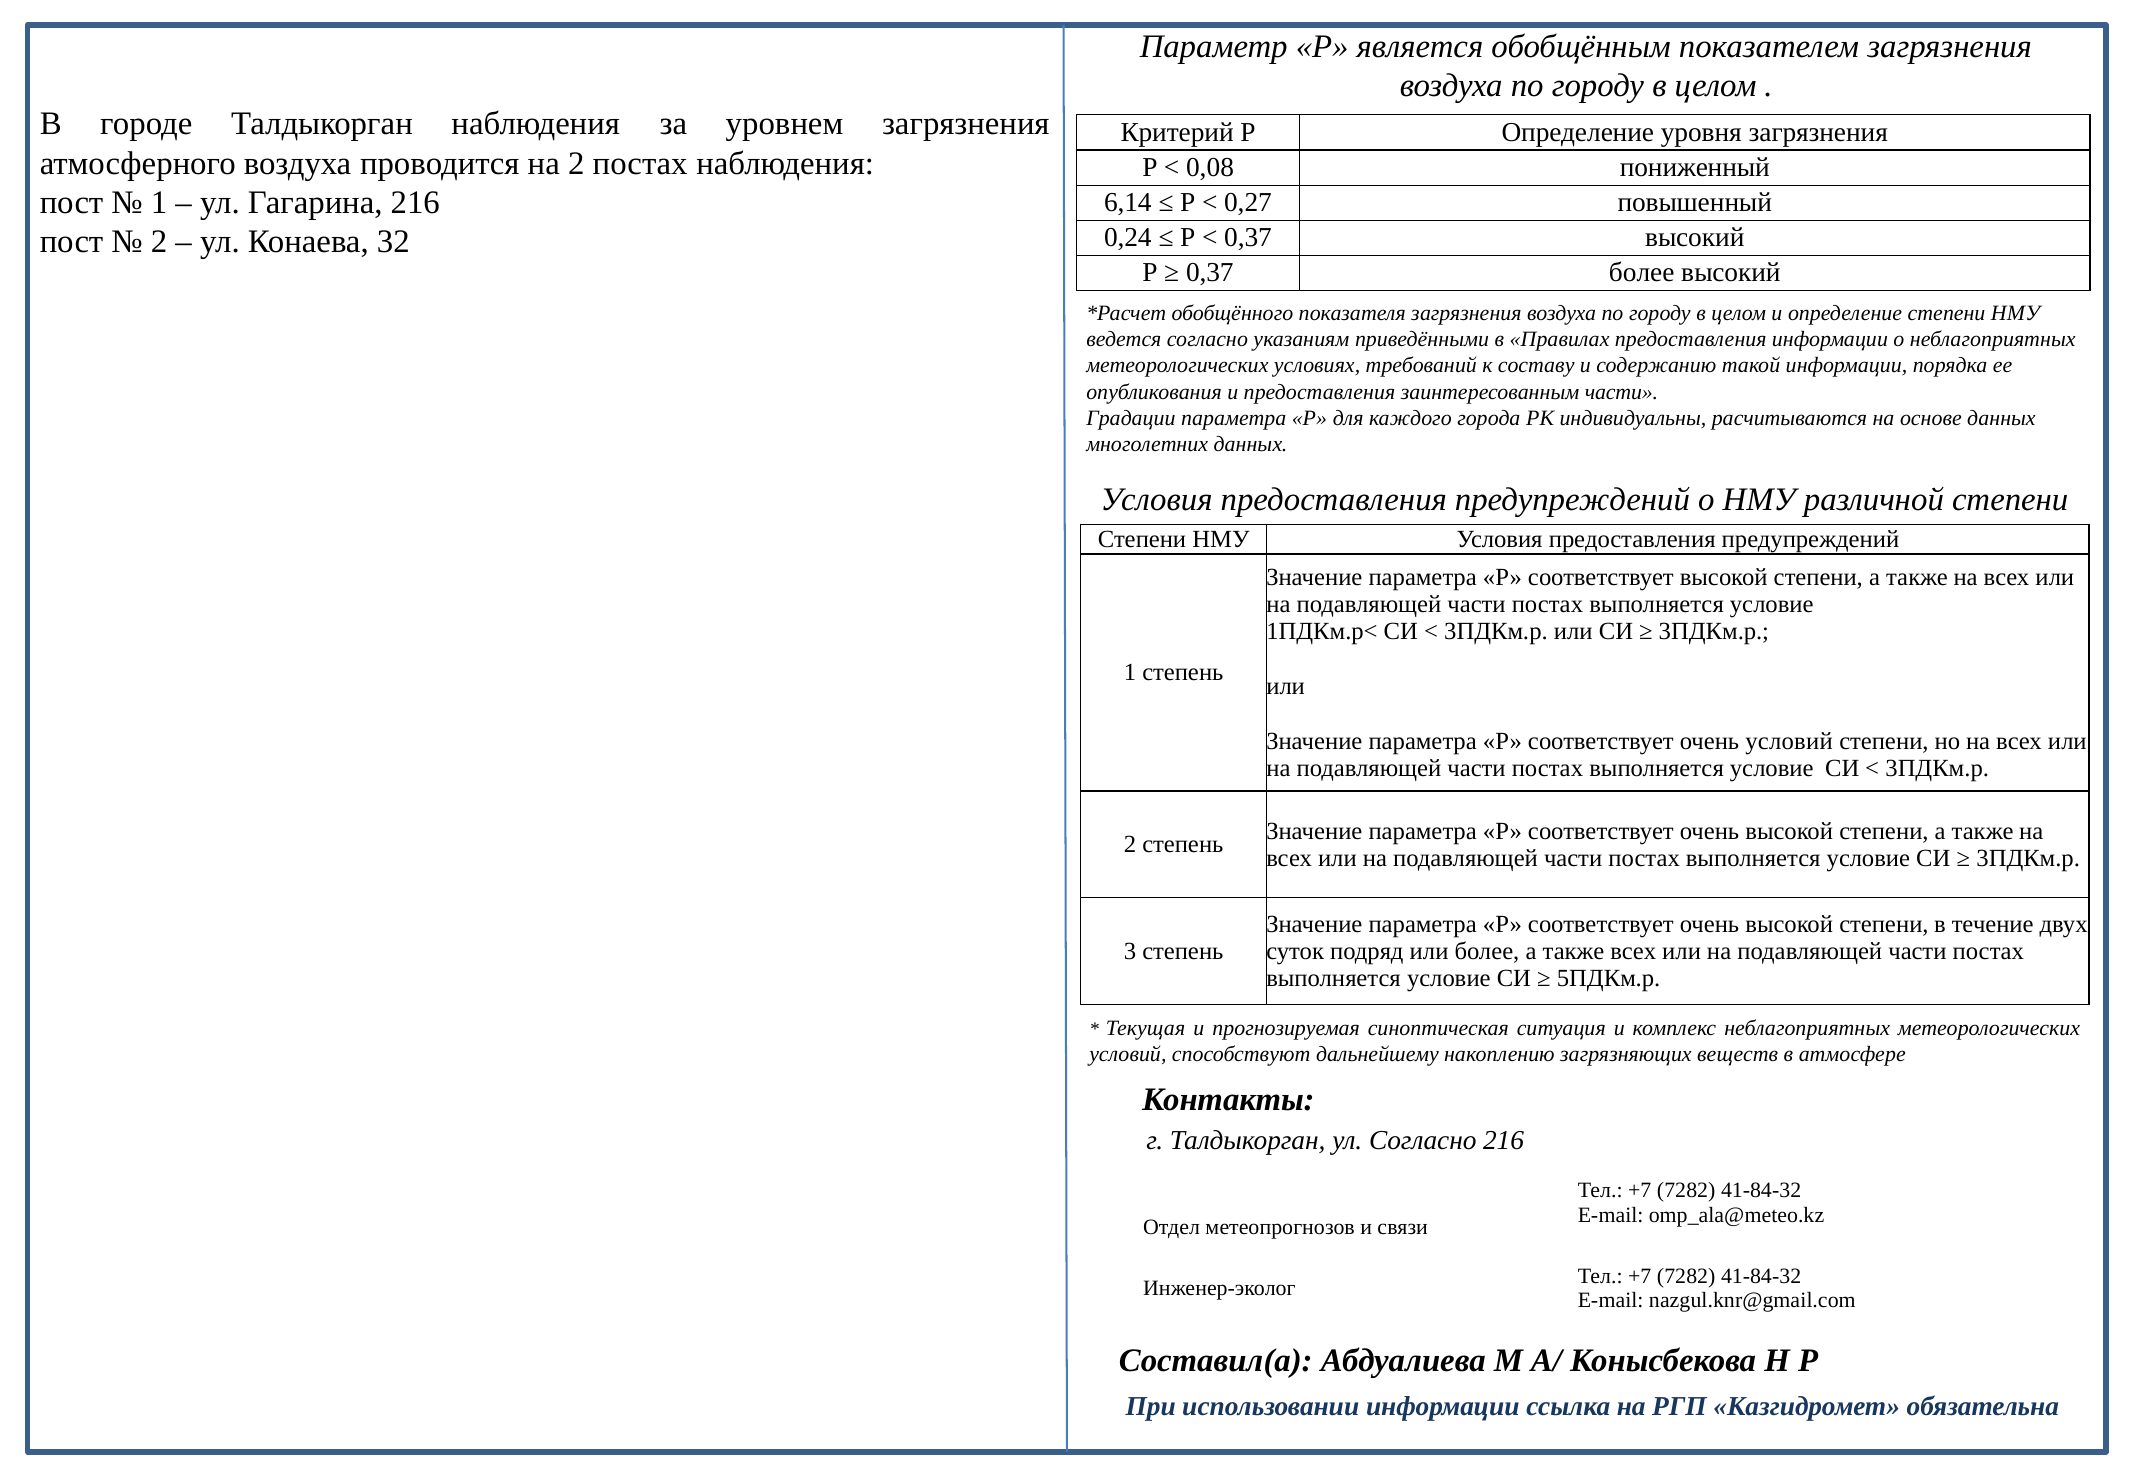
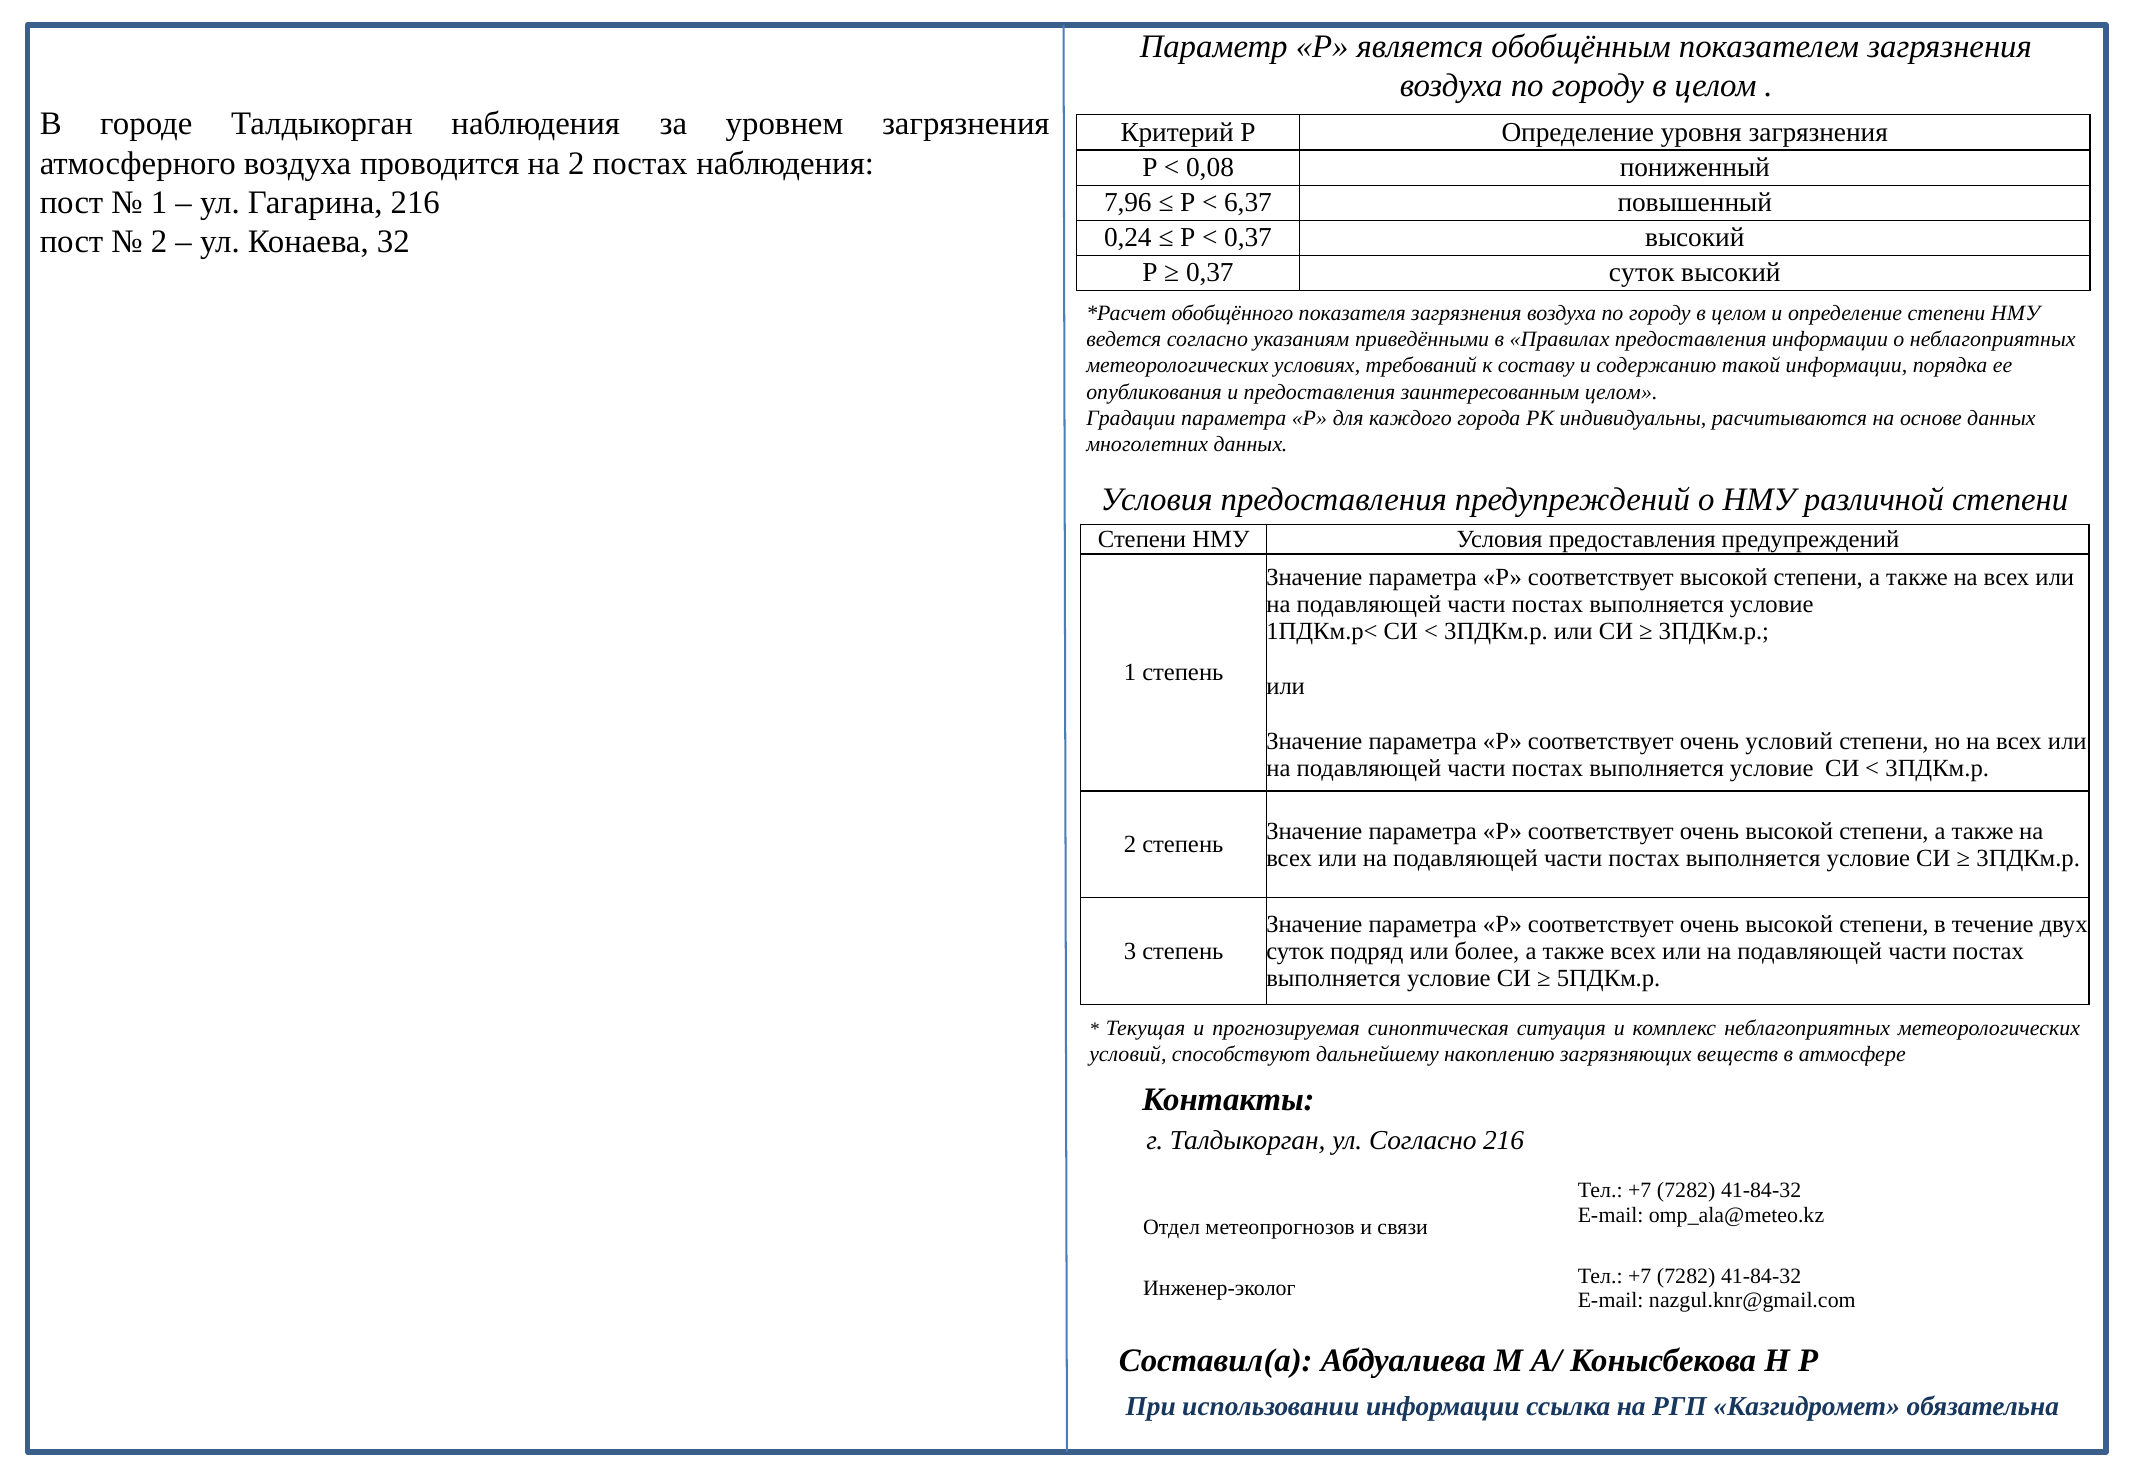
6,14: 6,14 -> 7,96
0,27: 0,27 -> 6,37
0,37 более: более -> суток
заинтересованным части: части -> целом
